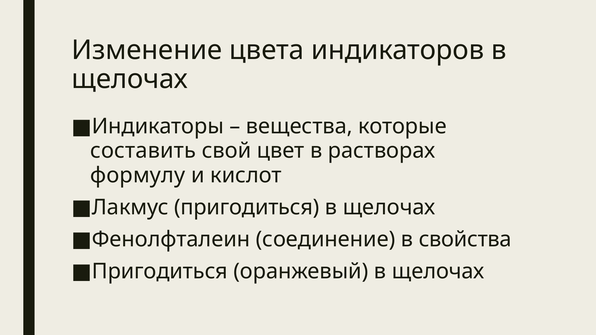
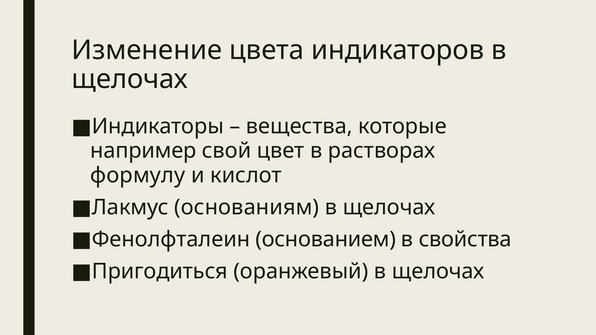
составить: составить -> например
Лакмус пригодиться: пригодиться -> основаниям
соединение: соединение -> основанием
